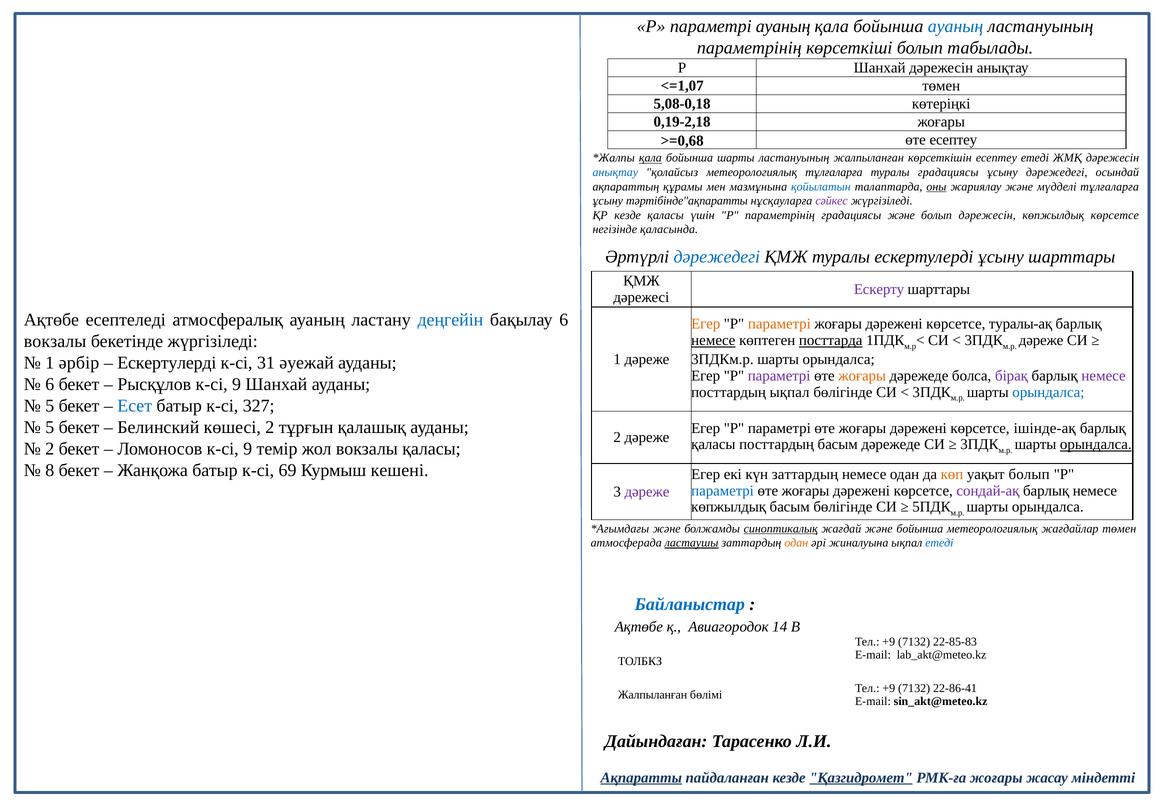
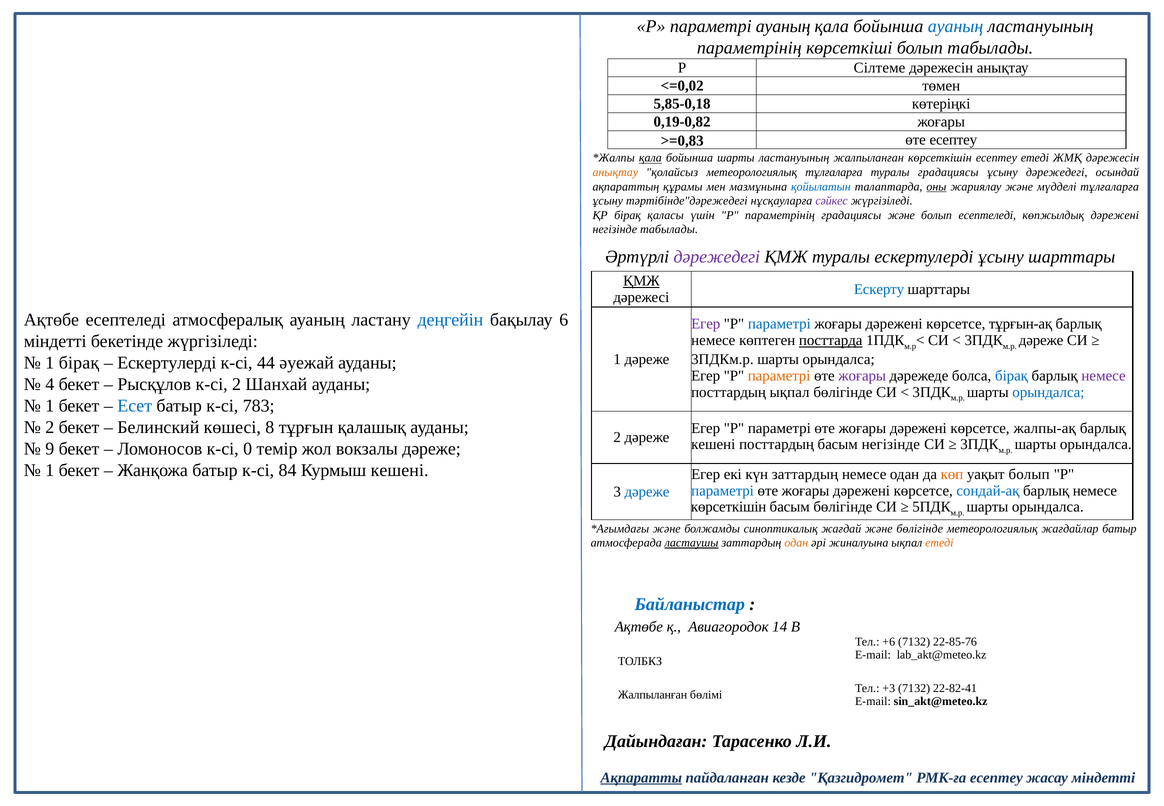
Р Шанхай: Шанхай -> Сілтеме
<=1,07: <=1,07 -> <=0,02
5,08-0,18: 5,08-0,18 -> 5,85-0,18
0,19-2,18: 0,19-2,18 -> 0,19-0,82
>=0,68: >=0,68 -> >=0,83
анықтау at (615, 172) colour: blue -> orange
тәртібінде"ақпаратты: тәртібінде"ақпаратты -> тәртібінде"дәрежедегі
ҚР кезде: кезде -> бірақ
болып дәрежесін: дәрежесін -> есептеледі
көпжылдық көрсетсе: көрсетсе -> дәрежені
негізінде қаласында: қаласында -> табылады
дәрежедегі at (717, 257) colour: blue -> purple
ҚМЖ at (641, 281) underline: none -> present
Ескерту colour: purple -> blue
Егер at (706, 324) colour: orange -> purple
параметрі at (779, 324) colour: orange -> blue
туралы-ақ: туралы-ақ -> тұрғын-ақ
вокзалы at (55, 341): вокзалы -> міндетті
немесе at (713, 340) underline: present -> none
1 әрбір: әрбір -> бірақ
31: 31 -> 44
параметрі at (779, 376) colour: purple -> orange
жоғары at (862, 376) colour: orange -> purple
бірақ at (1012, 376) colour: purple -> blue
6 at (50, 384): 6 -> 4
Рысқұлов к-сі 9: 9 -> 2
5 at (50, 406): 5 -> 1
327: 327 -> 783
5 at (50, 427): 5 -> 2
көшесі 2: 2 -> 8
ішінде-ақ: ішінде-ақ -> жалпы-ақ
қаласы at (713, 444): қаласы -> кешені
басым дәрежеде: дәрежеде -> негізінде
орындалса at (1096, 444) underline: present -> none
2 at (50, 449): 2 -> 9
Ломоносов к-сі 9: 9 -> 0
вокзалы қаласы: қаласы -> дәреже
8 at (50, 470): 8 -> 1
69: 69 -> 84
сондай-ақ colour: purple -> blue
дәреже at (647, 492) colour: purple -> blue
көпжылдық at (729, 507): көпжылдық -> көрсеткішін
синоптикалық underline: present -> none
және бойынша: бойынша -> бөлігінде
жағдайлар төмен: төмен -> батыр
етеді at (939, 543) colour: blue -> orange
+9 at (889, 642): +9 -> +6
22-85-83: 22-85-83 -> 22-85-76
+9 at (889, 688): +9 -> +3
22-86-41: 22-86-41 -> 22-82-41
Қазгидромет underline: present -> none
РМК-ға жоғары: жоғары -> есептеу
